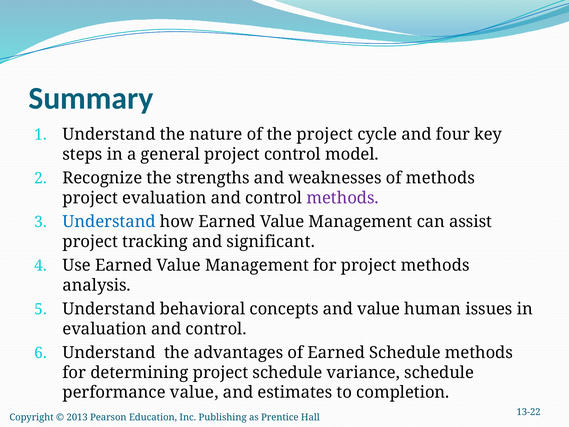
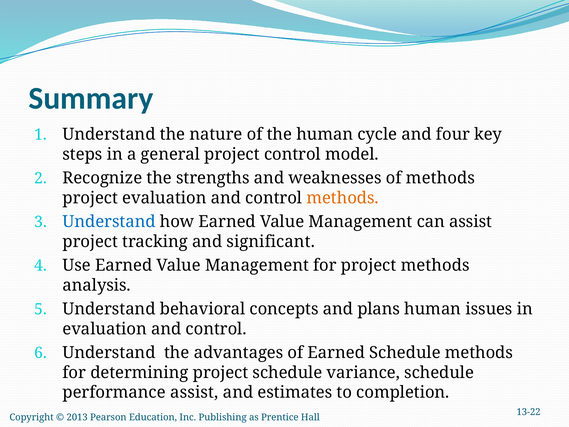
the project: project -> human
methods at (343, 198) colour: purple -> orange
and value: value -> plans
performance value: value -> assist
